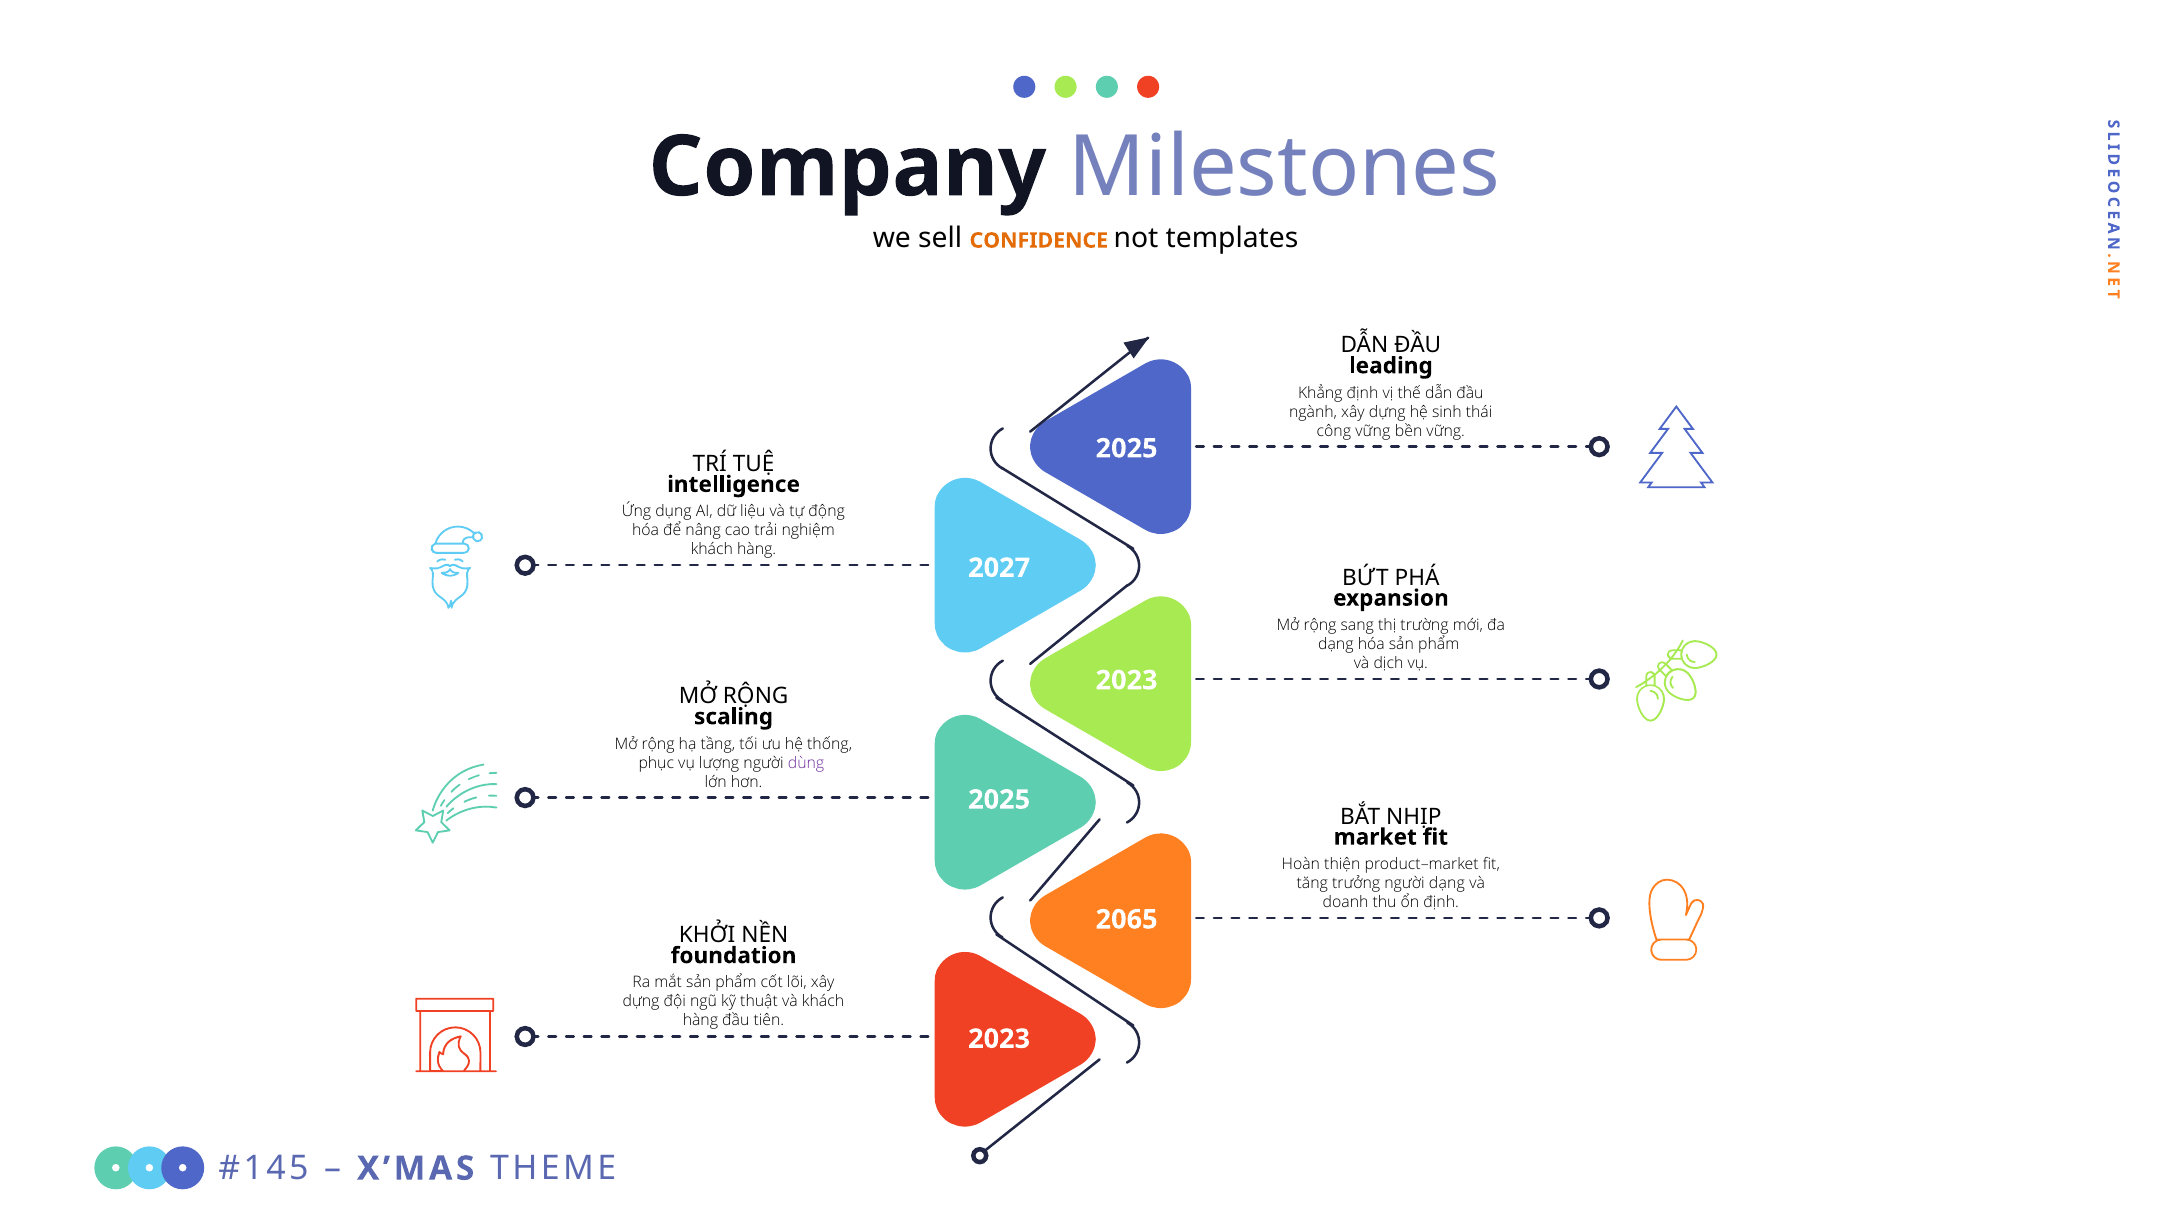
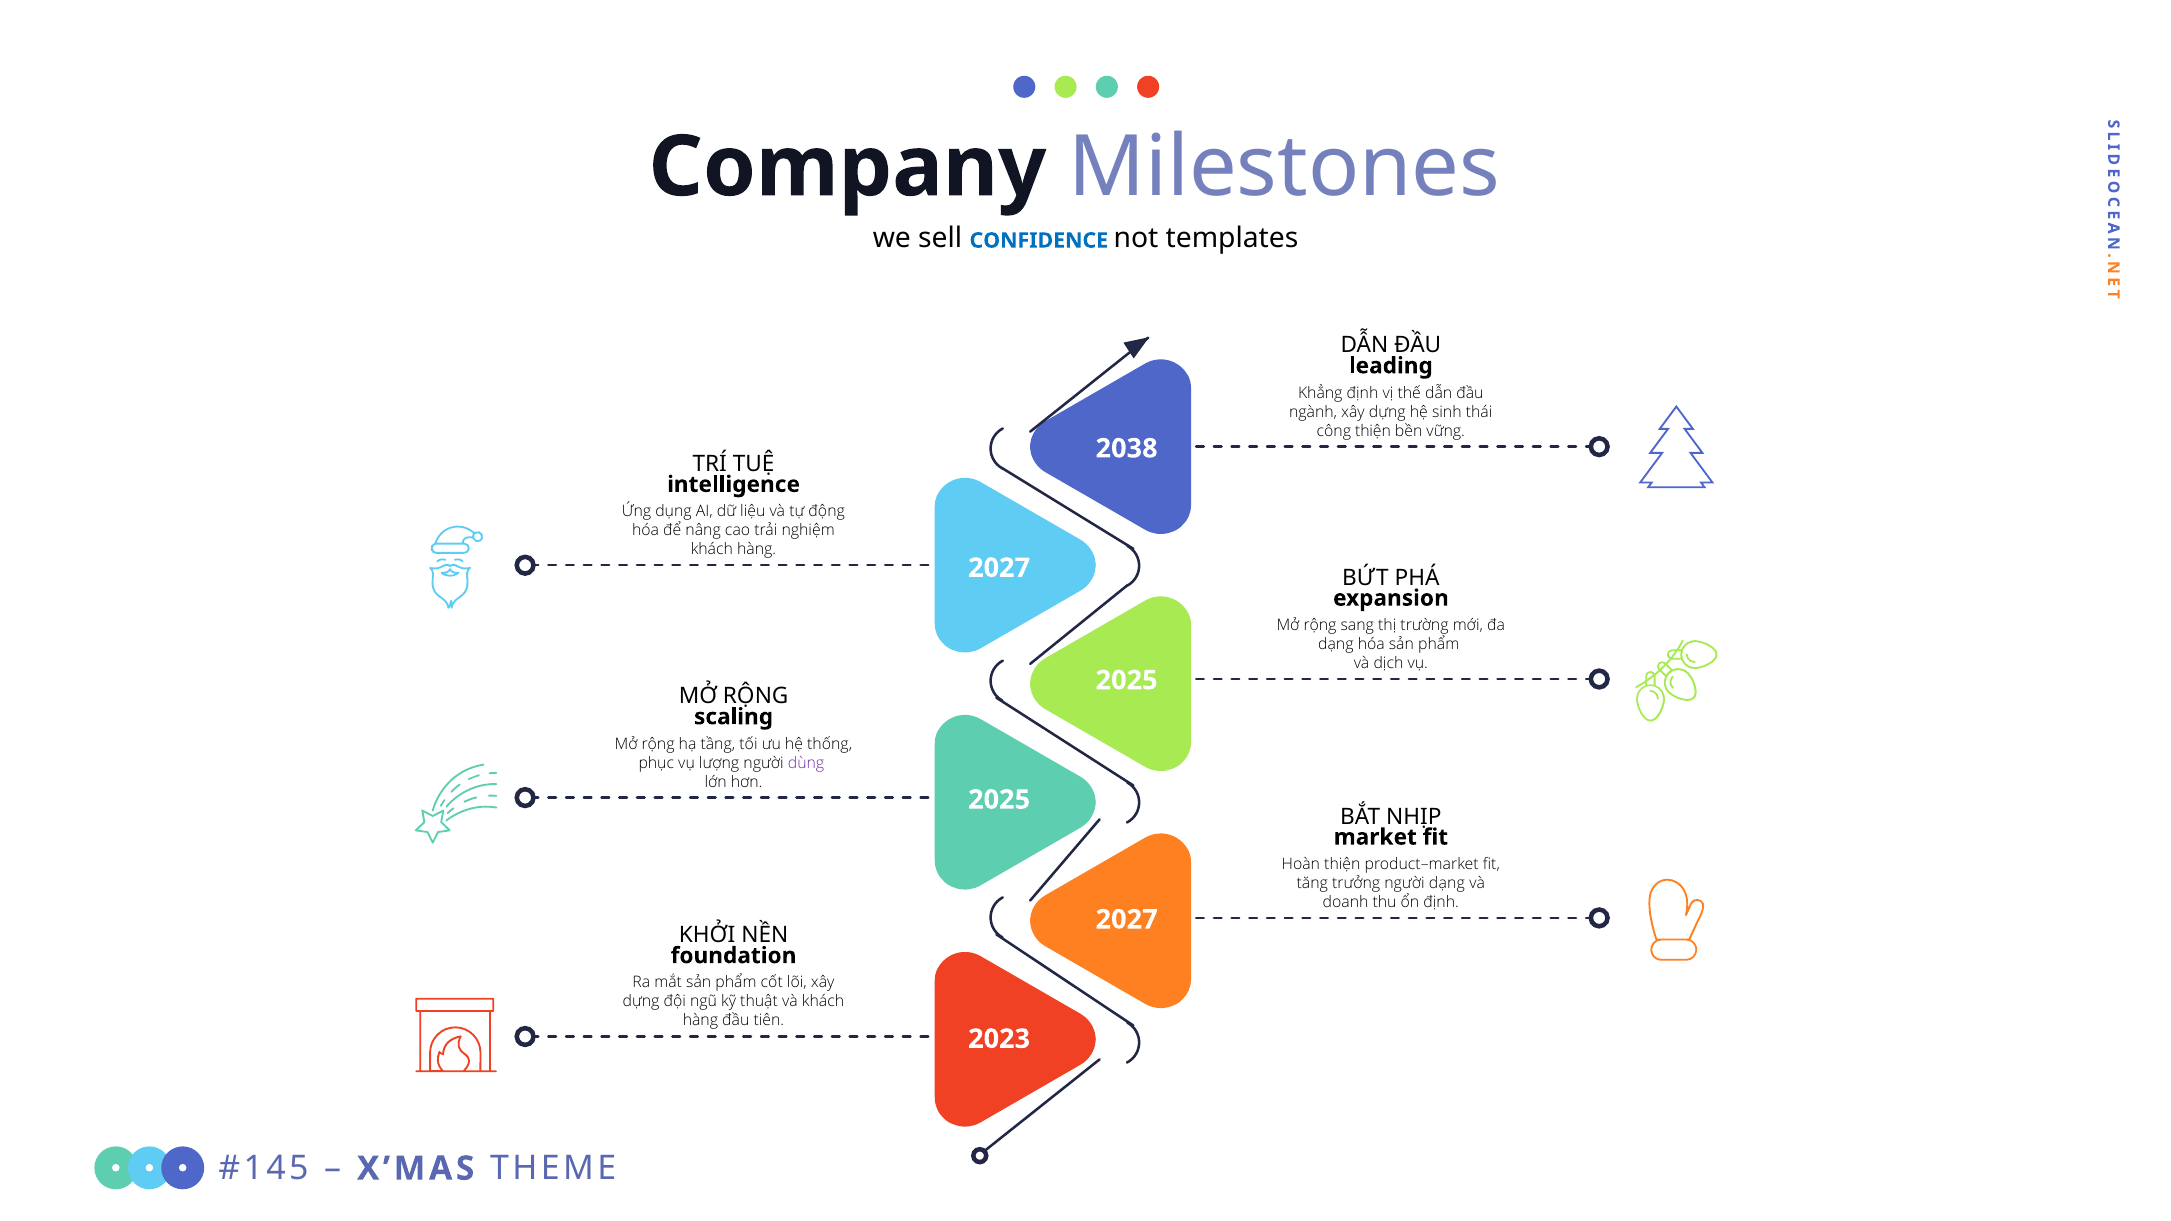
CONFIDENCE colour: orange -> blue
công vững: vững -> thiện
2025 at (1127, 449): 2025 -> 2038
2023 at (1127, 680): 2023 -> 2025
2065 at (1127, 920): 2065 -> 2027
